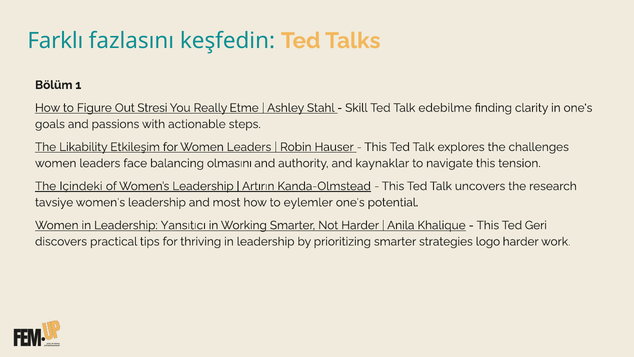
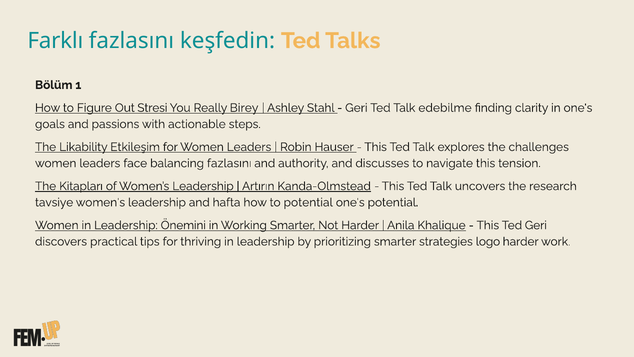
Etme: Etme -> Birey
Skill at (356, 108): Skill -> Geri
balancing olmasını: olmasını -> fazlasını
kaynaklar: kaynaklar -> discusses
Içindeki: Içindeki -> Kitapları
most: most -> hafta
to eylemler: eylemler -> potential
Yansıtıcı: Yansıtıcı -> Önemini
